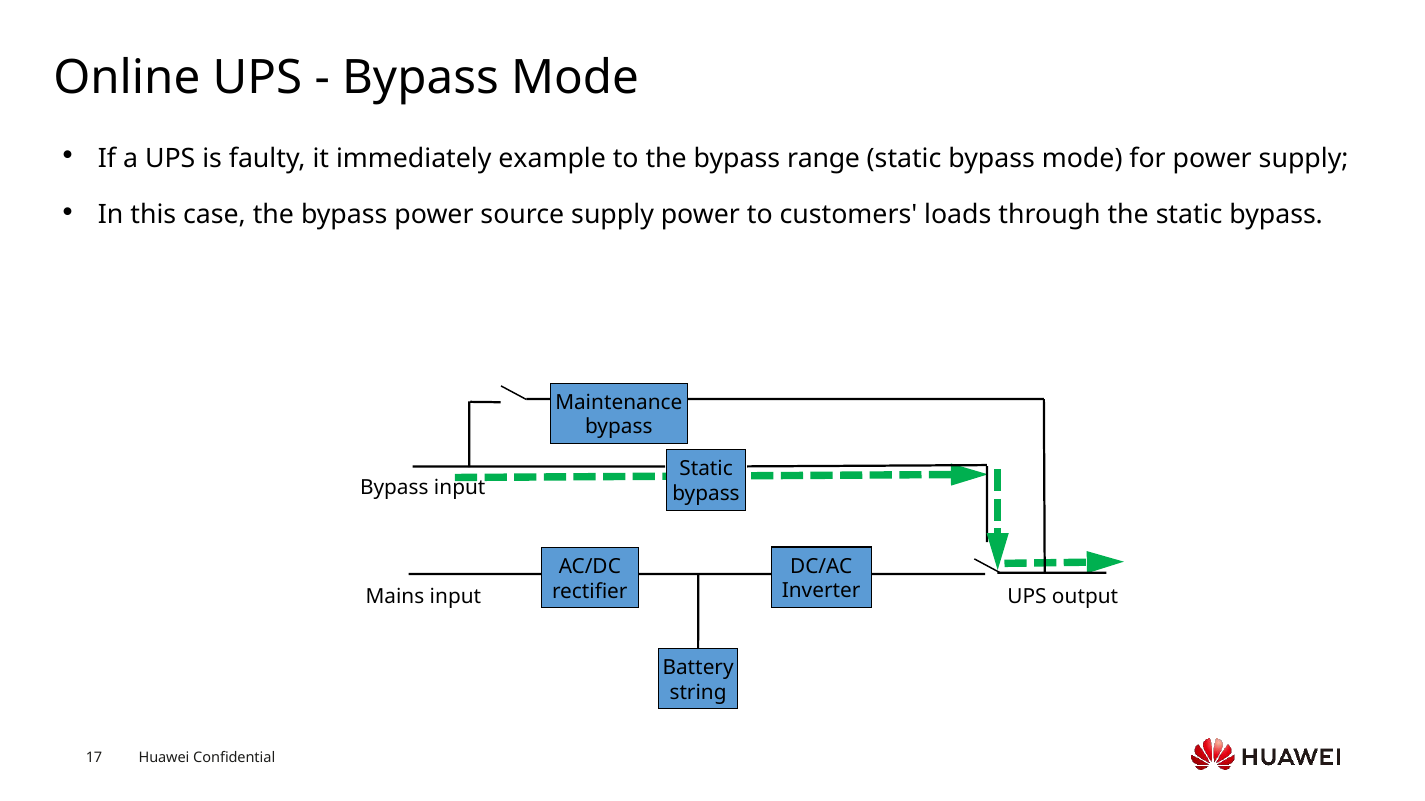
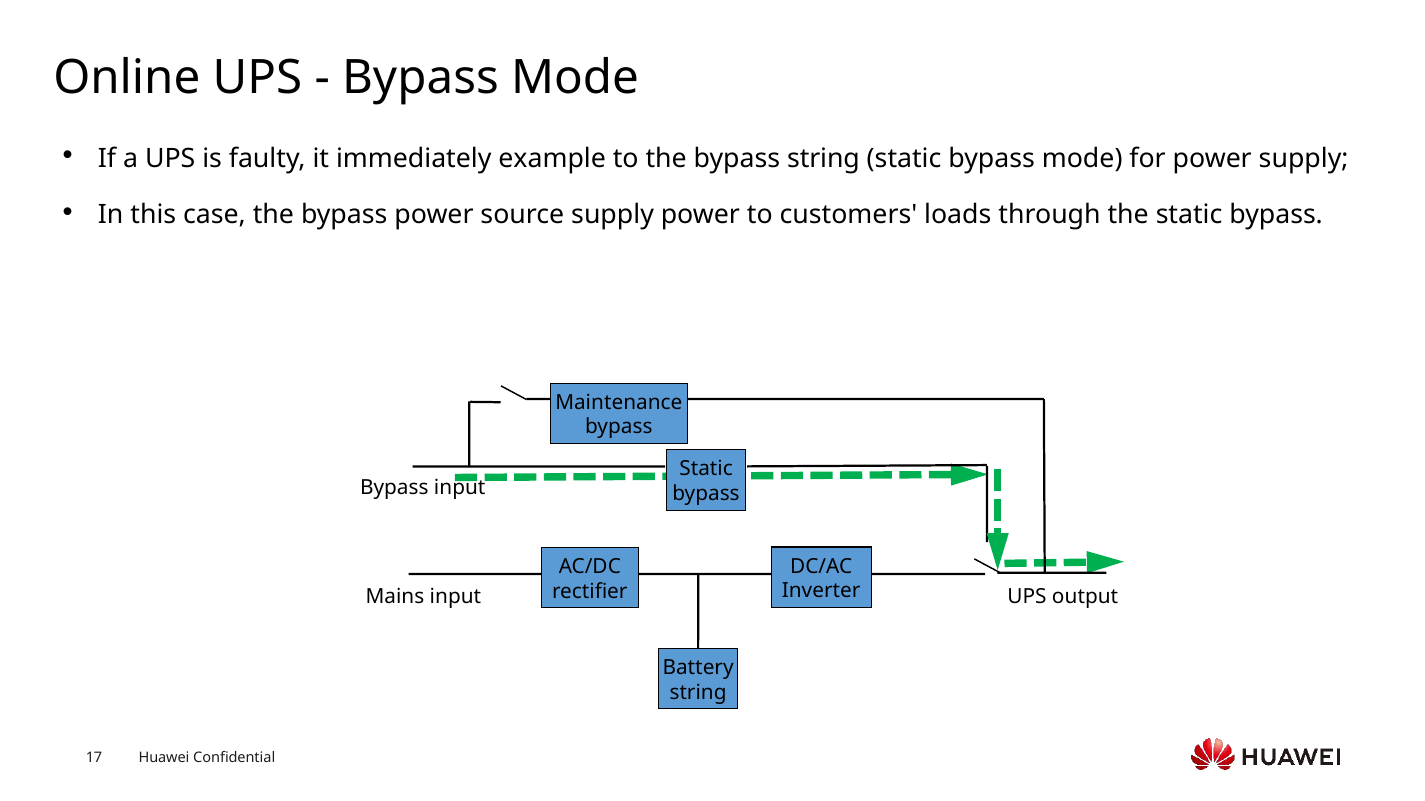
bypass range: range -> string
